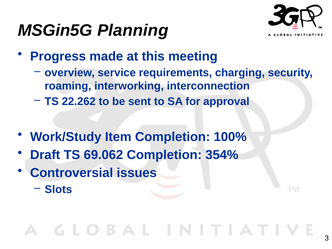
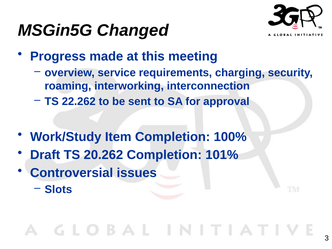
Planning: Planning -> Changed
69.062: 69.062 -> 20.262
354%: 354% -> 101%
